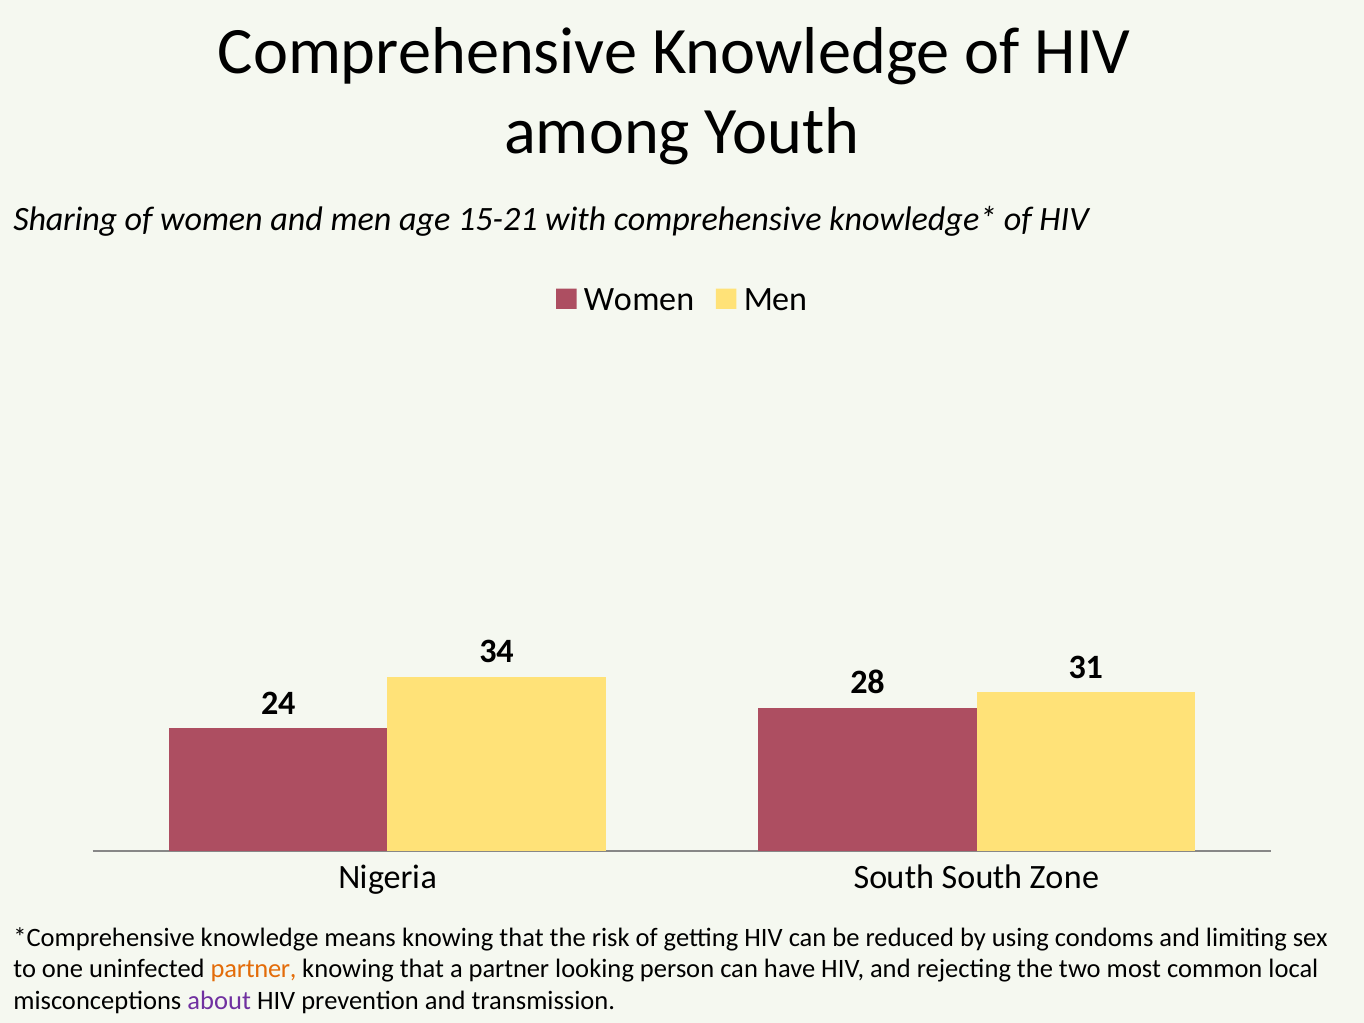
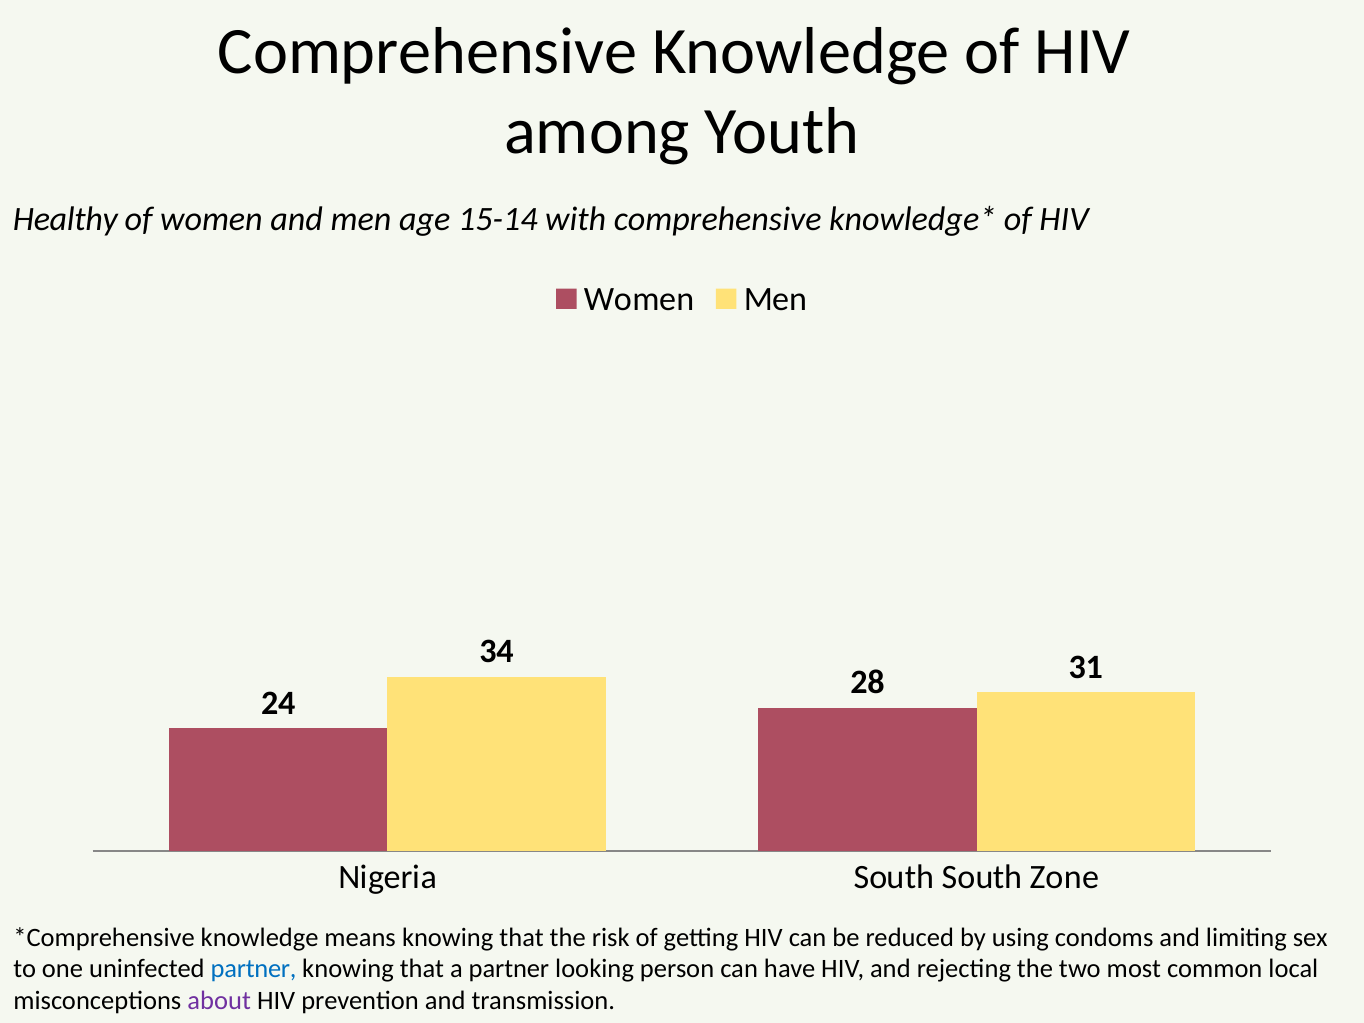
Sharing: Sharing -> Healthy
15-21: 15-21 -> 15-14
partner at (254, 969) colour: orange -> blue
